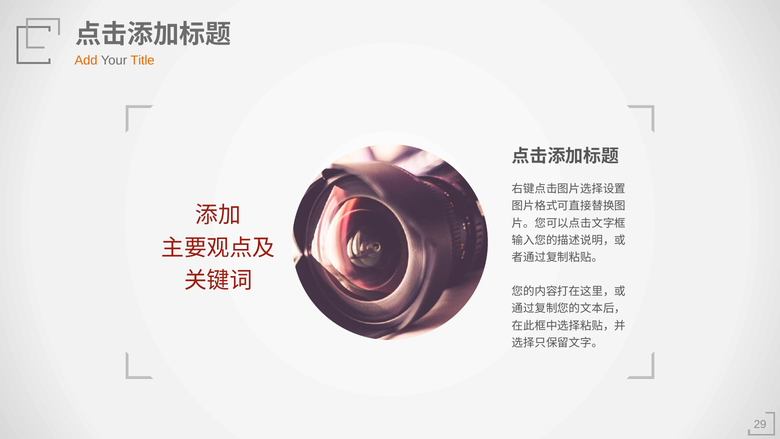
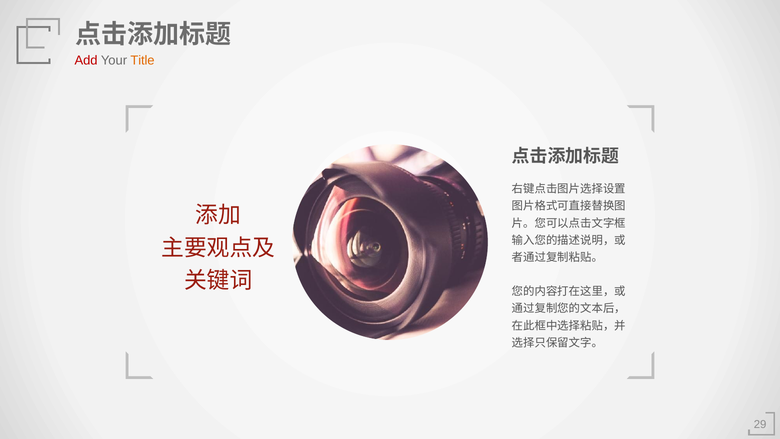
Add colour: orange -> red
